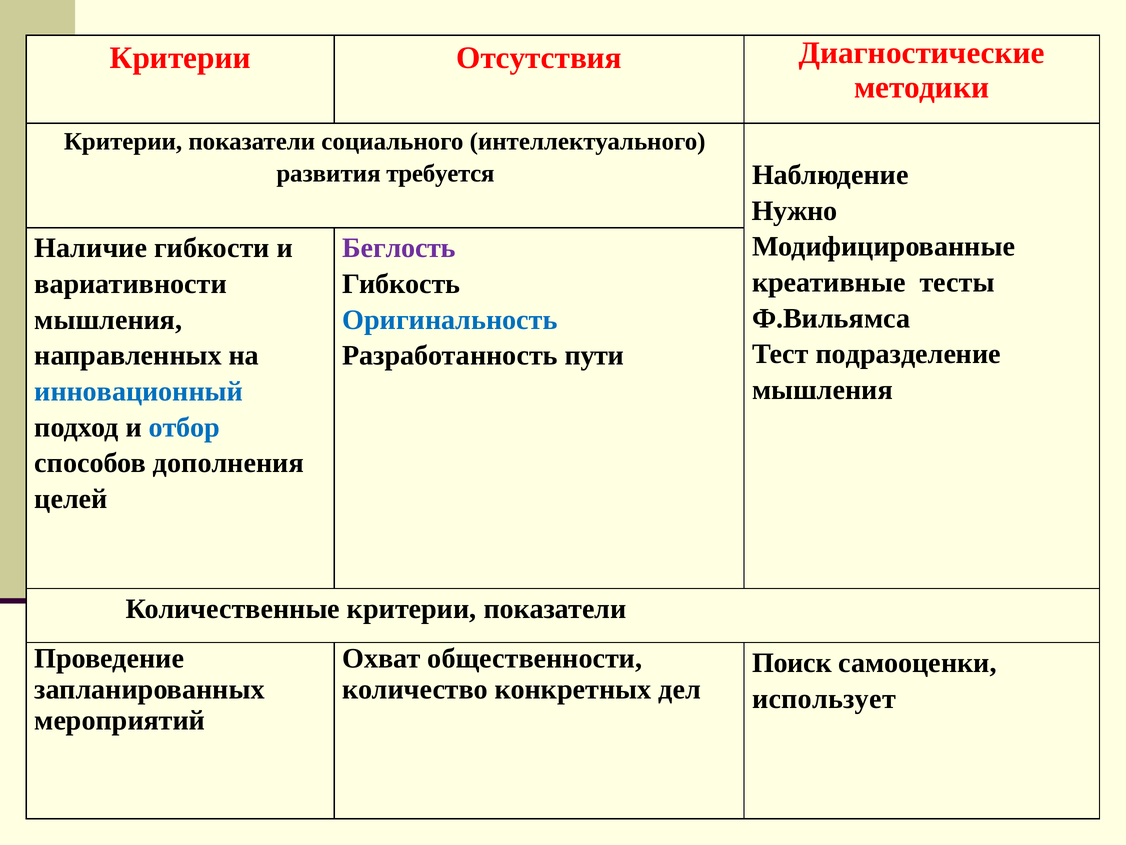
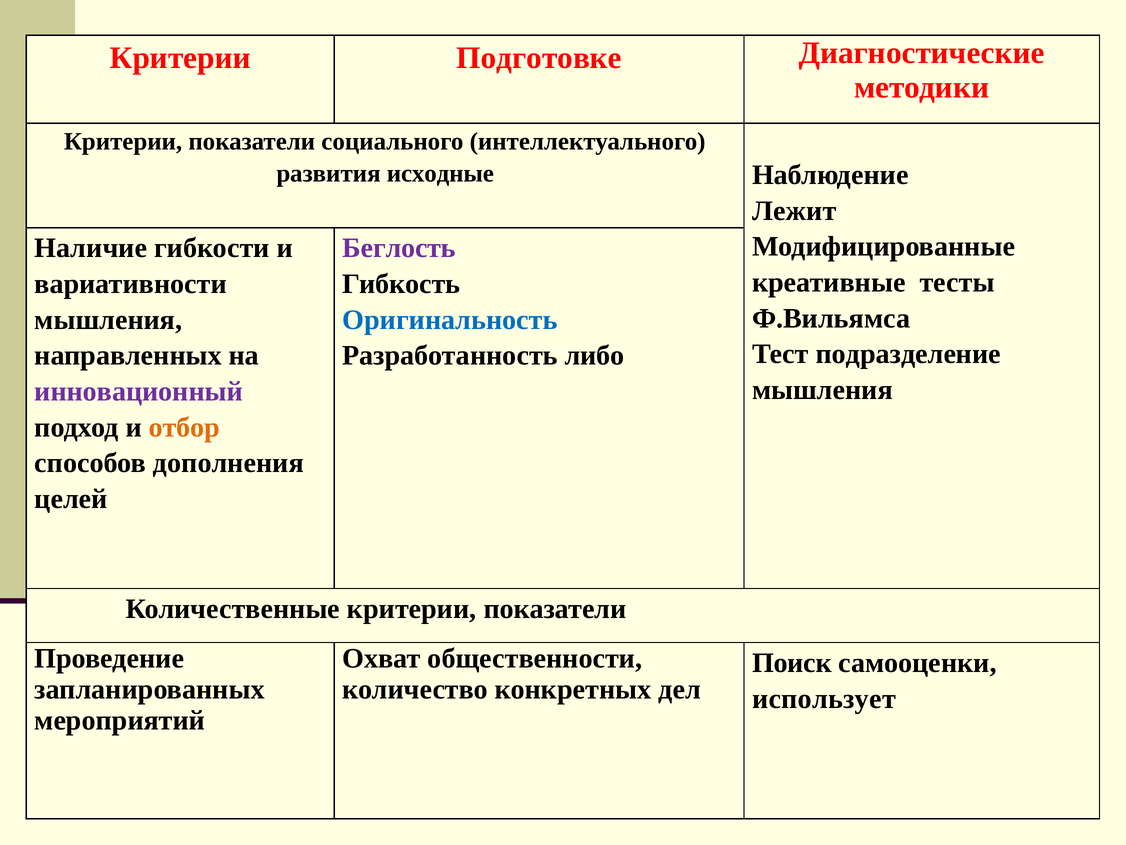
Отсутствия: Отсутствия -> Подготовке
требуется: требуется -> исходные
Нужно: Нужно -> Лежит
пути: пути -> либо
инновационный colour: blue -> purple
отбор colour: blue -> orange
